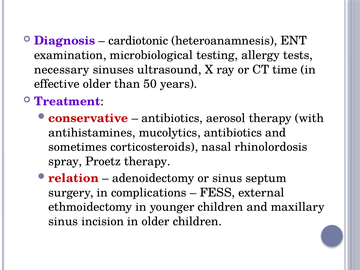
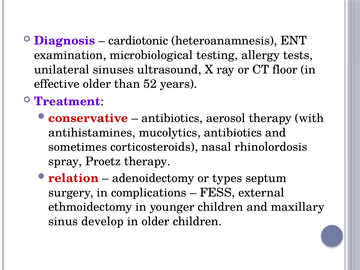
necessary: necessary -> unilateral
time: time -> floor
50: 50 -> 52
or sinus: sinus -> types
incision: incision -> develop
